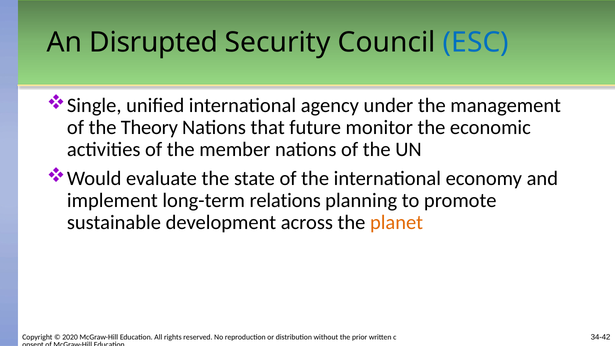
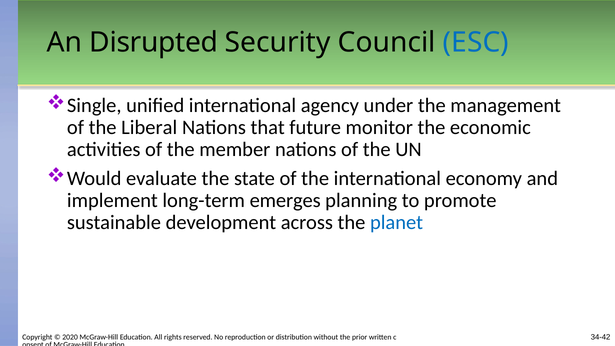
Theory: Theory -> Liberal
relations: relations -> emerges
planet colour: orange -> blue
